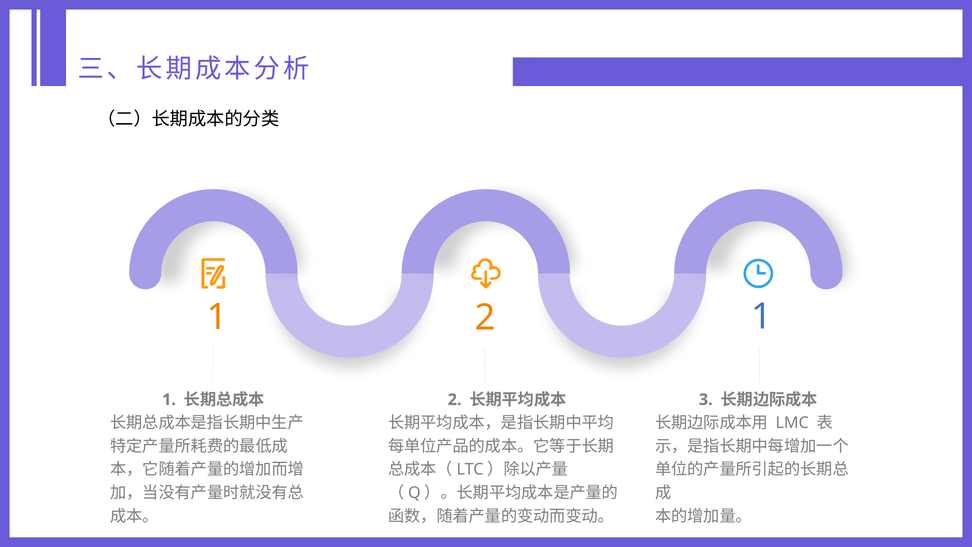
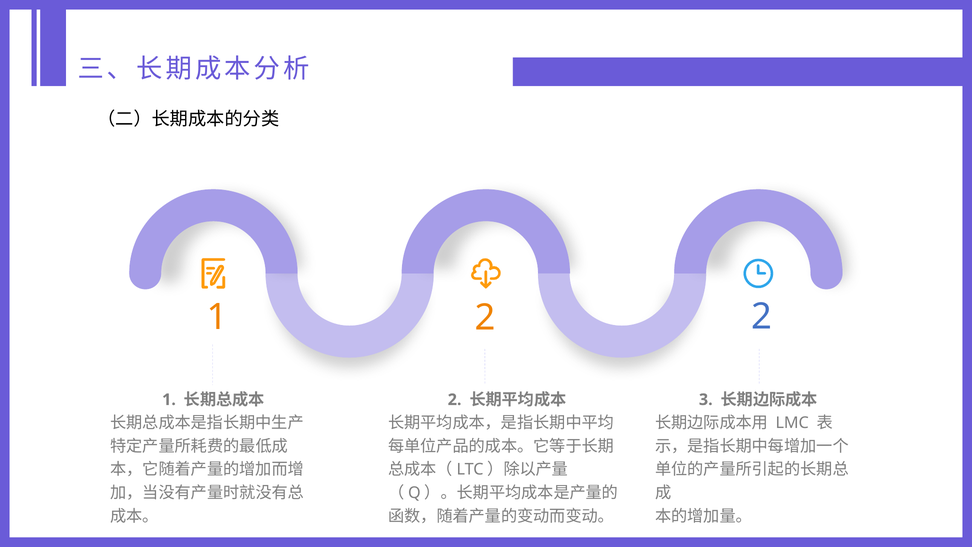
2 1: 1 -> 2
